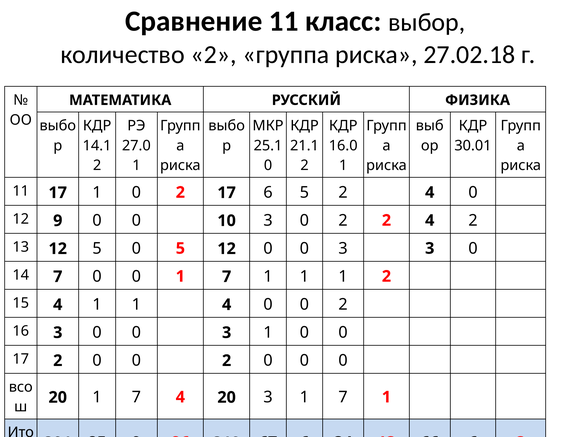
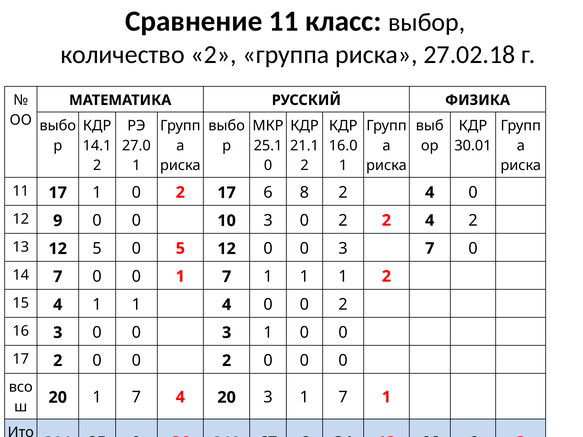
6 5: 5 -> 8
3 3: 3 -> 7
